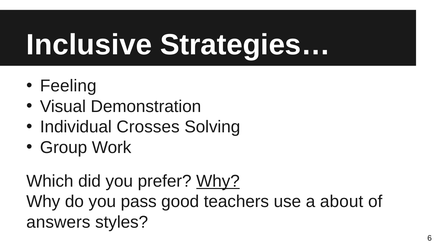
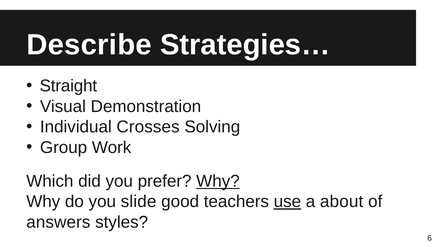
Inclusive: Inclusive -> Describe
Feeling: Feeling -> Straight
pass: pass -> slide
use underline: none -> present
